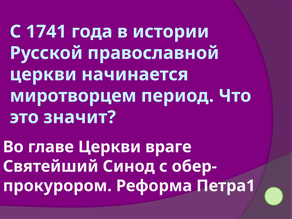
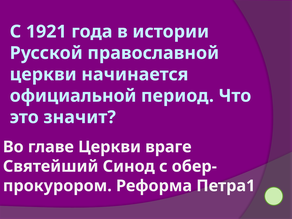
1741: 1741 -> 1921
миротворцем: миротворцем -> официальной
